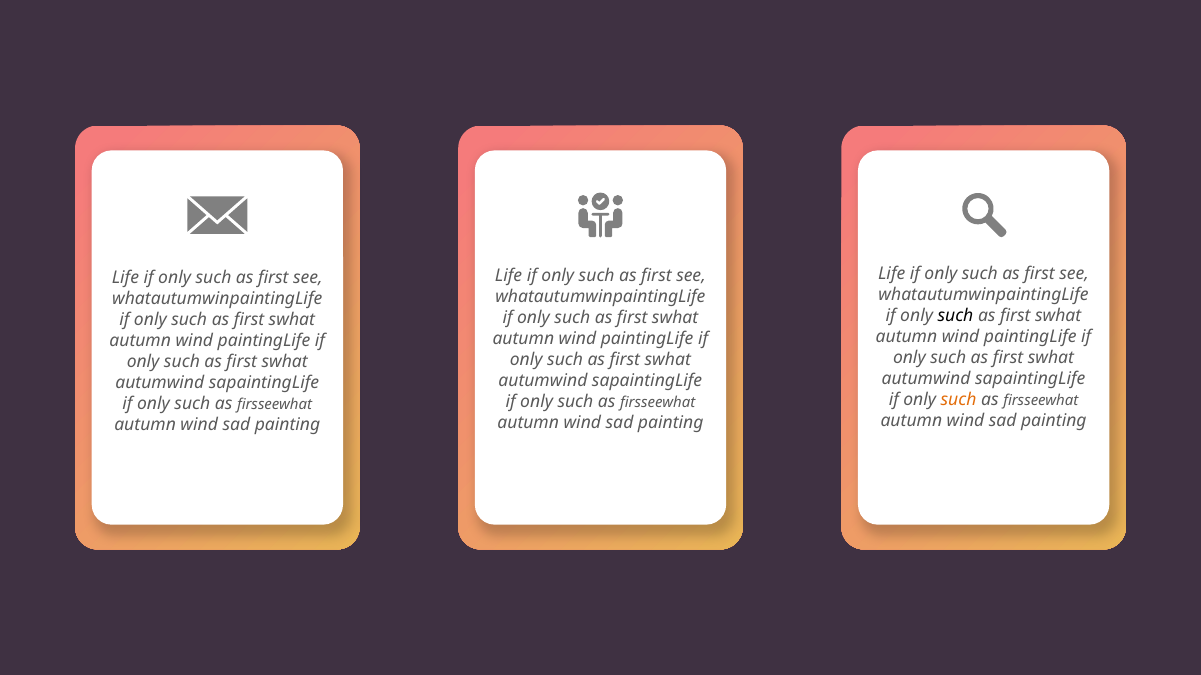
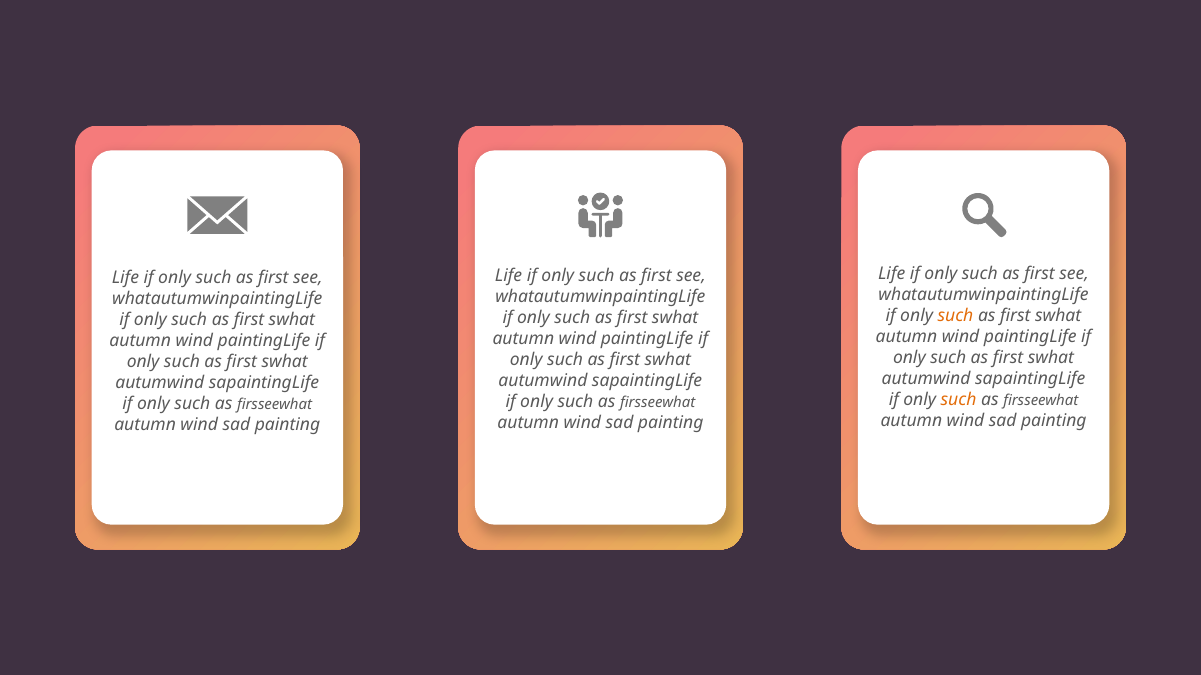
such at (955, 316) colour: black -> orange
